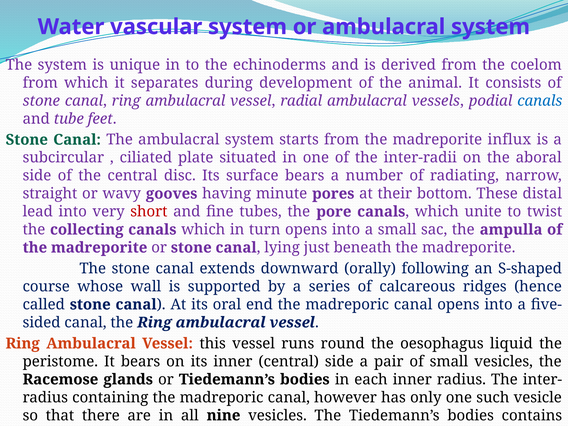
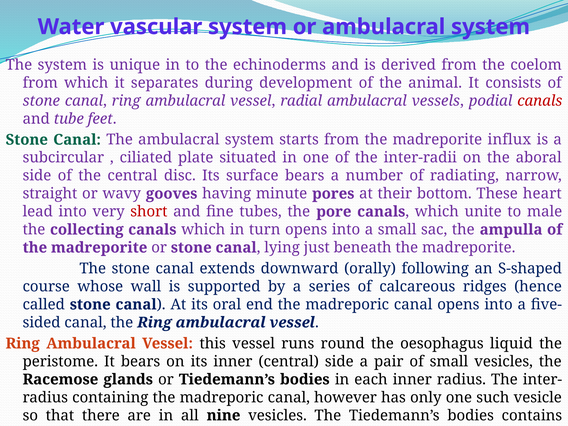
canals at (540, 101) colour: blue -> red
distal: distal -> heart
twist: twist -> male
